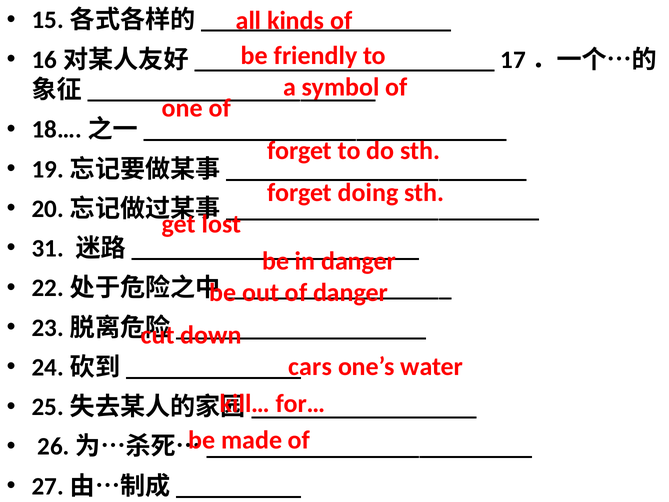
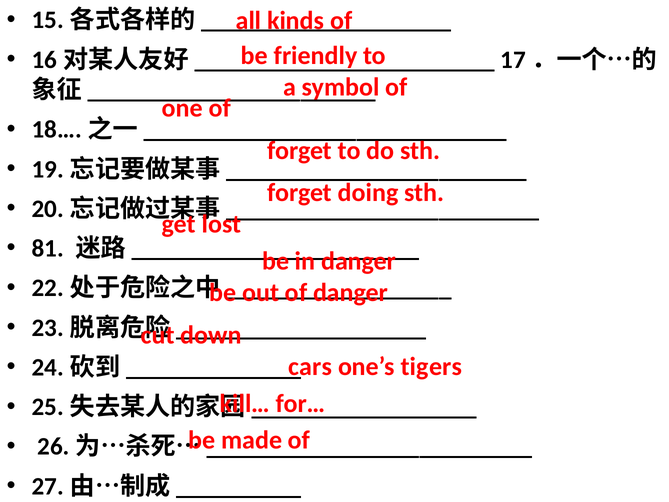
31: 31 -> 81
water: water -> tigers
